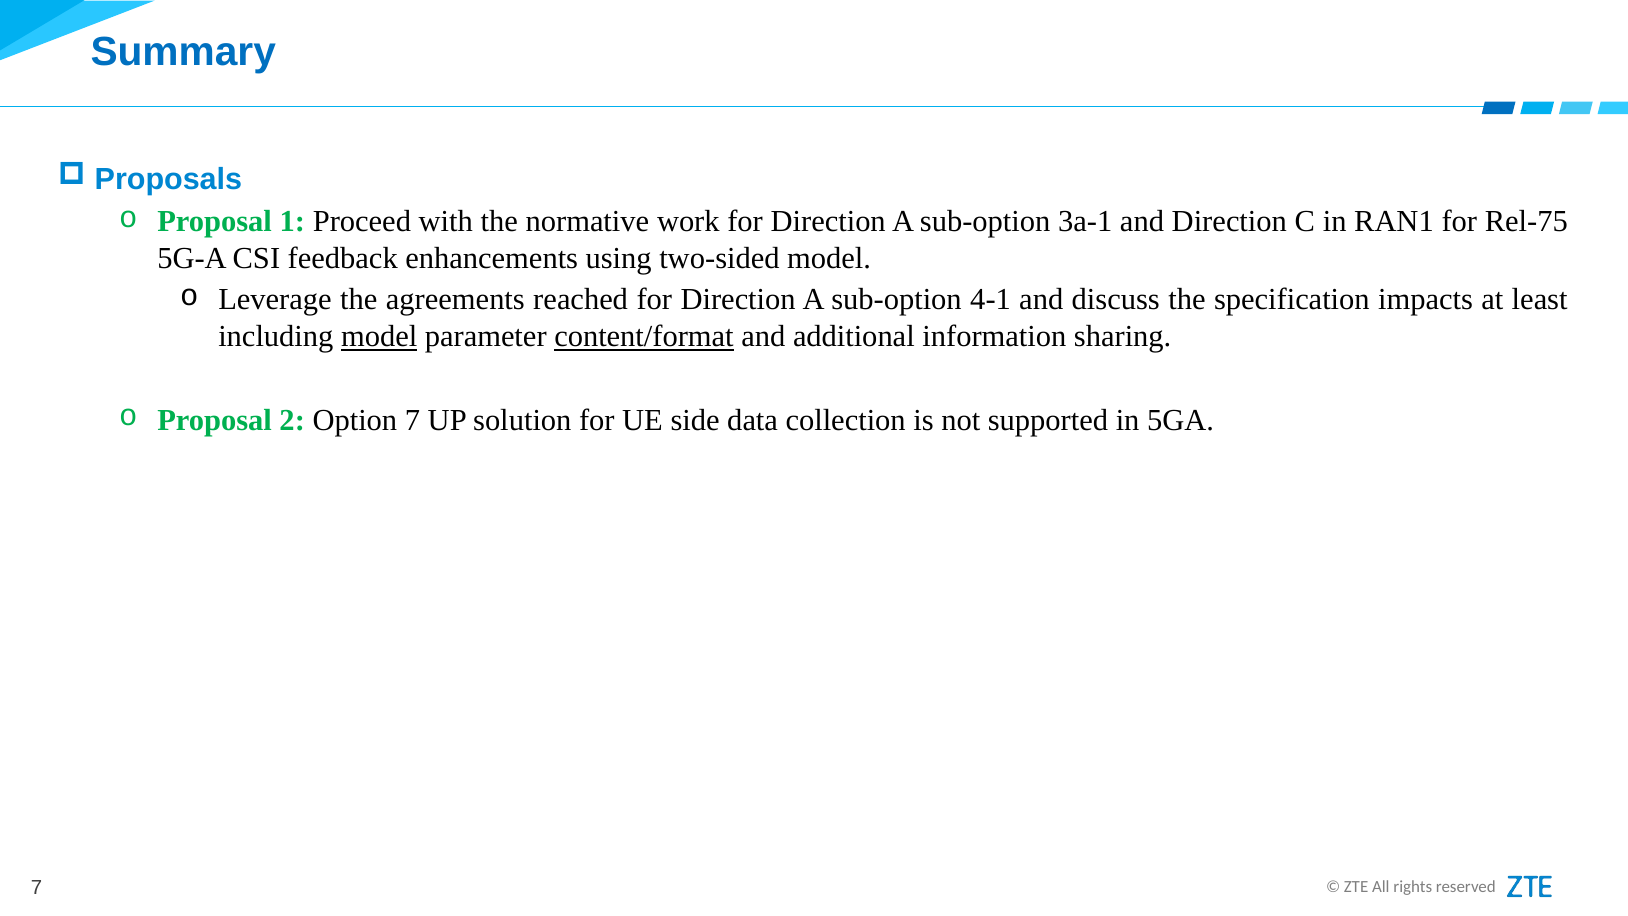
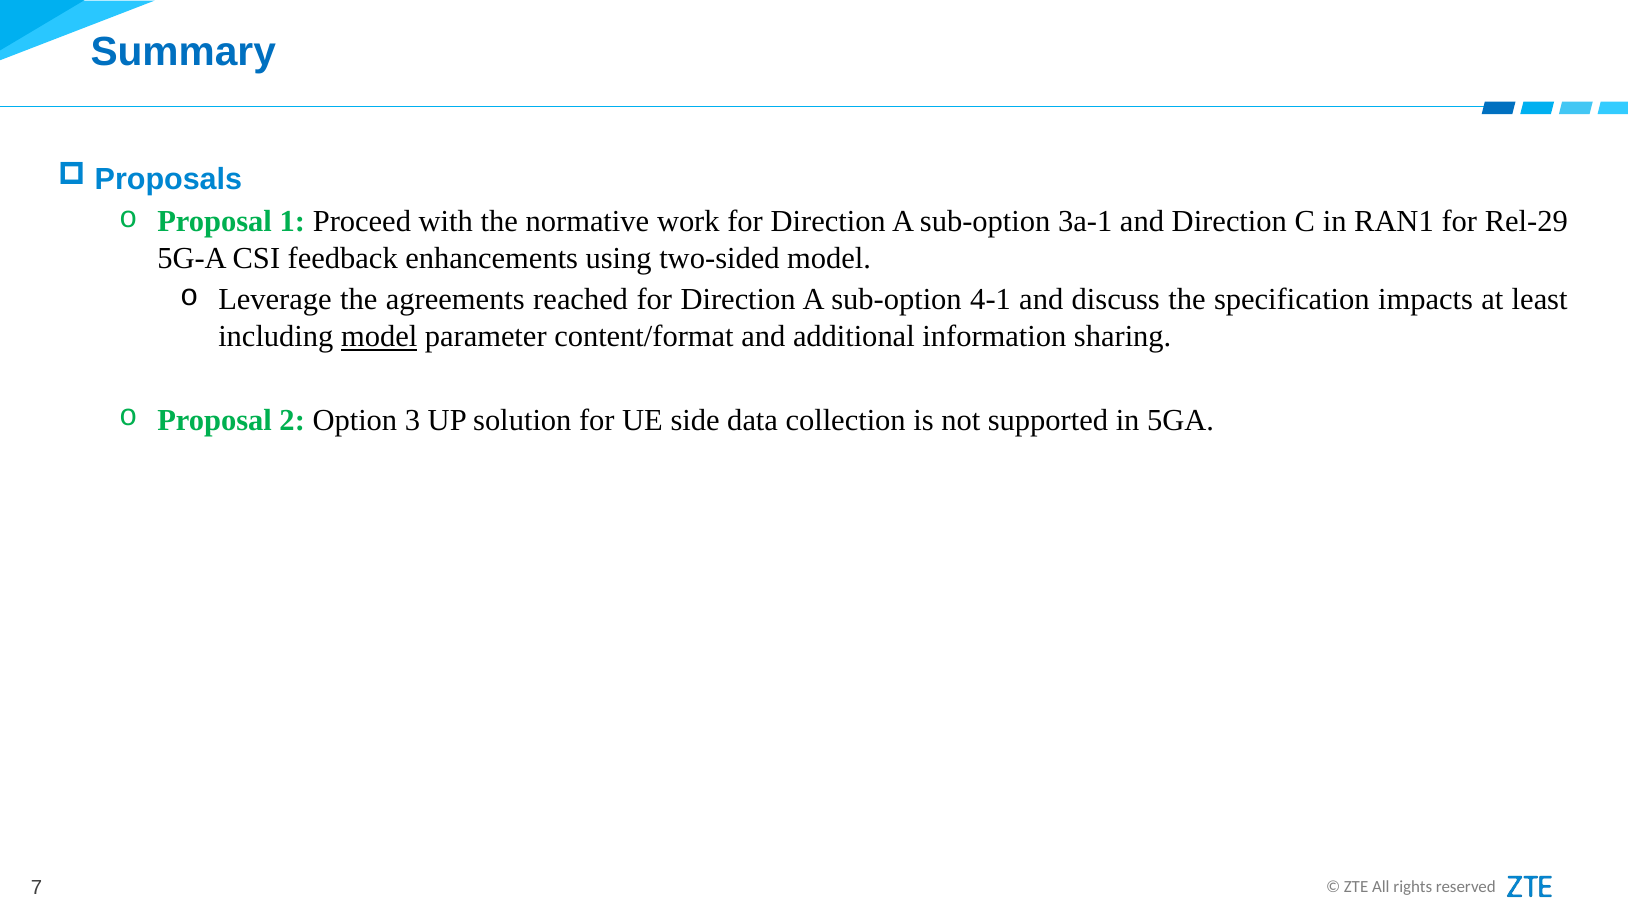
Rel-75: Rel-75 -> Rel-29
content/format underline: present -> none
Option 7: 7 -> 3
